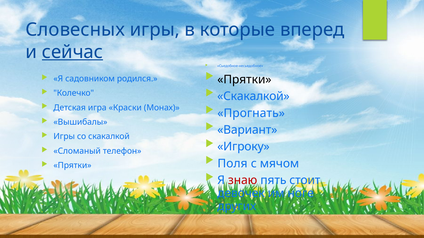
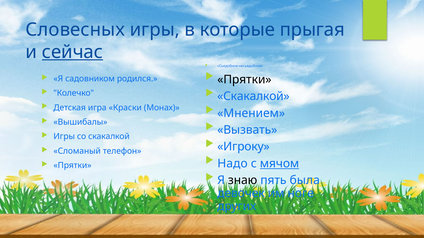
вперед: вперед -> прыгая
Прогнать: Прогнать -> Мнением
Вариант: Вариант -> Вызвать
Поля: Поля -> Надо
мячом underline: none -> present
знаю colour: red -> black
стоит: стоит -> была
